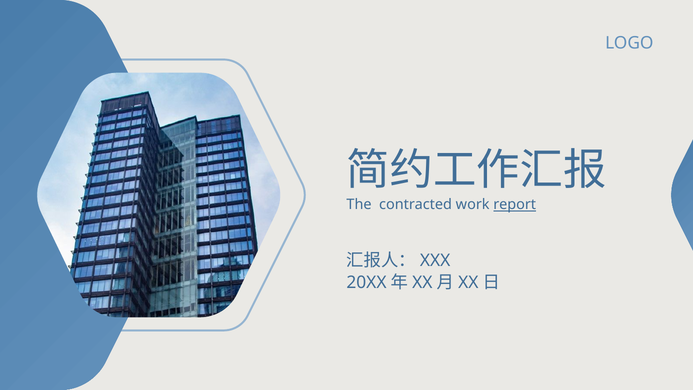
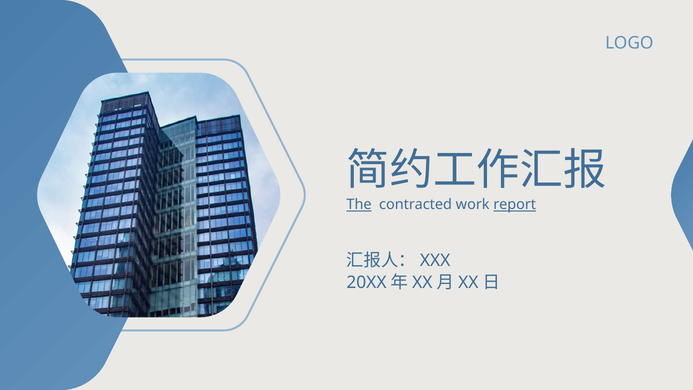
The underline: none -> present
